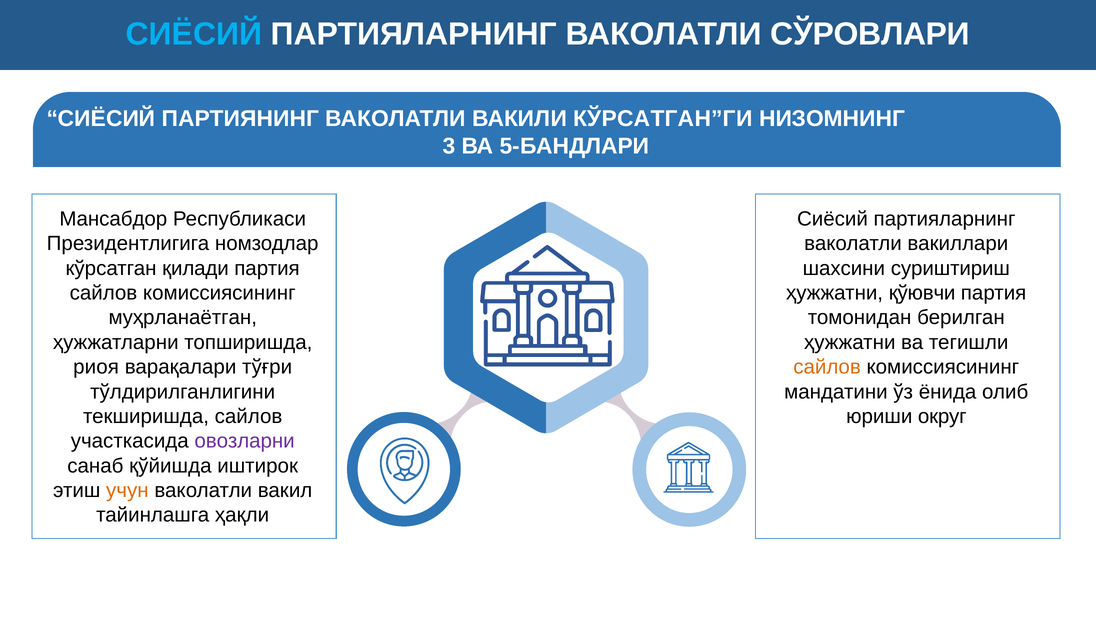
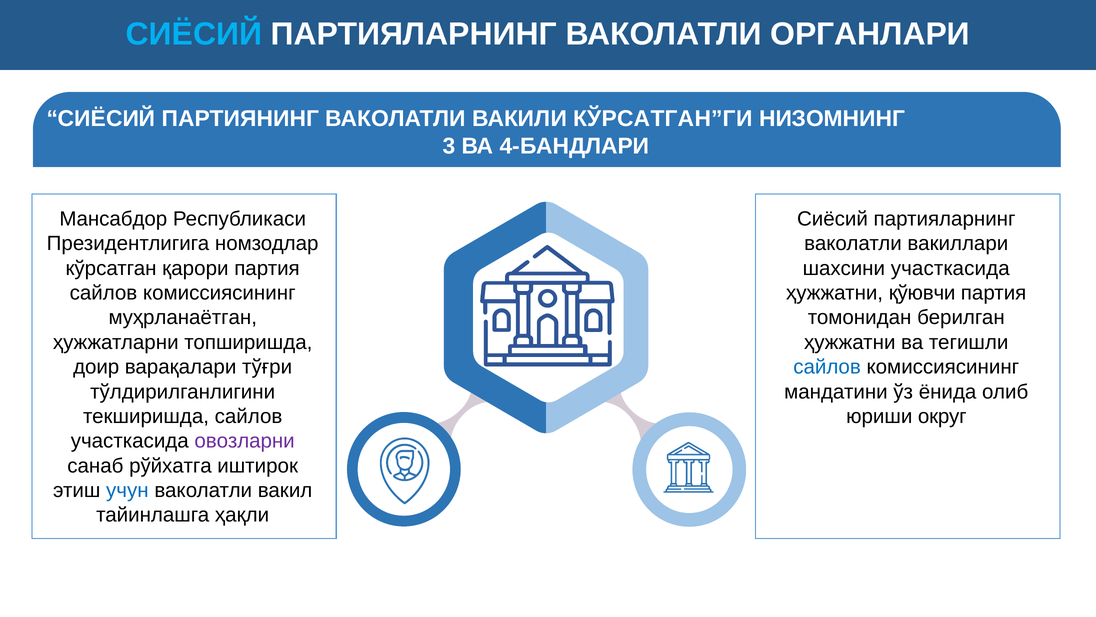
СЎРОВЛАРИ: СЎРОВЛАРИ -> ОРГАНЛАРИ
5-БАНДЛАРИ: 5-БАНДЛАРИ -> 4-БАНДЛАРИ
қилади: қилади -> қарори
шахсини суриштириш: суриштириш -> участкасида
риоя: риоя -> доир
сайлов at (827, 367) colour: orange -> blue
қўйишда: қўйишда -> рўйхатга
учун colour: orange -> blue
